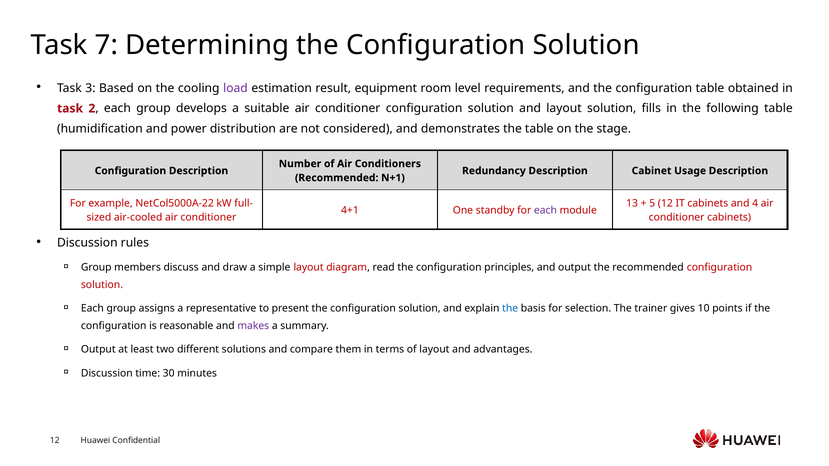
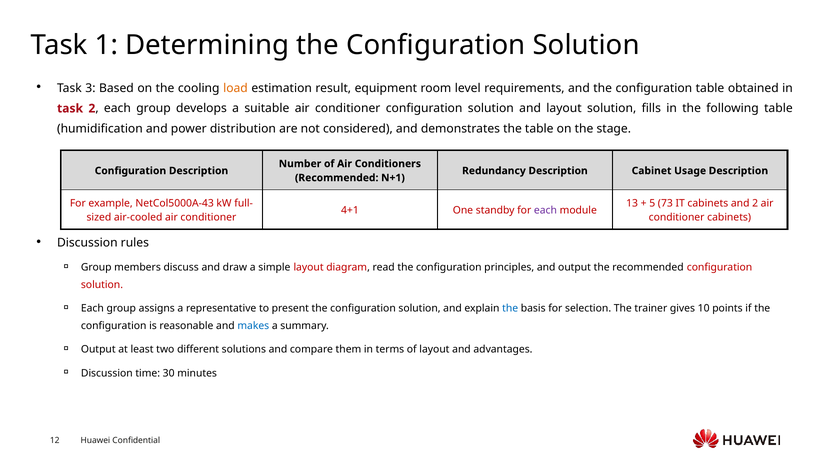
7: 7 -> 1
load colour: purple -> orange
NetCol5000A-22: NetCol5000A-22 -> NetCol5000A-43
5 12: 12 -> 73
and 4: 4 -> 2
makes colour: purple -> blue
